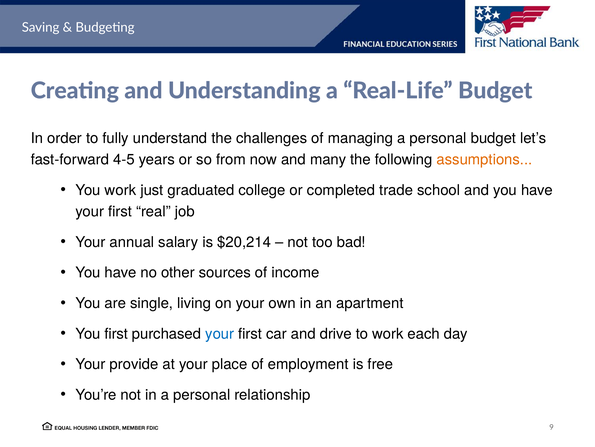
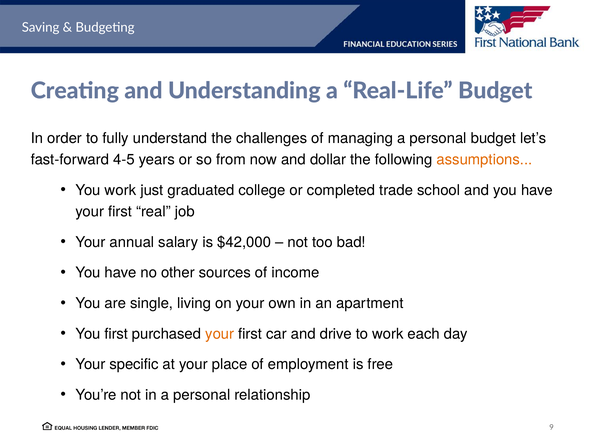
many: many -> dollar
$20,214: $20,214 -> $42,000
your at (220, 333) colour: blue -> orange
provide: provide -> specific
